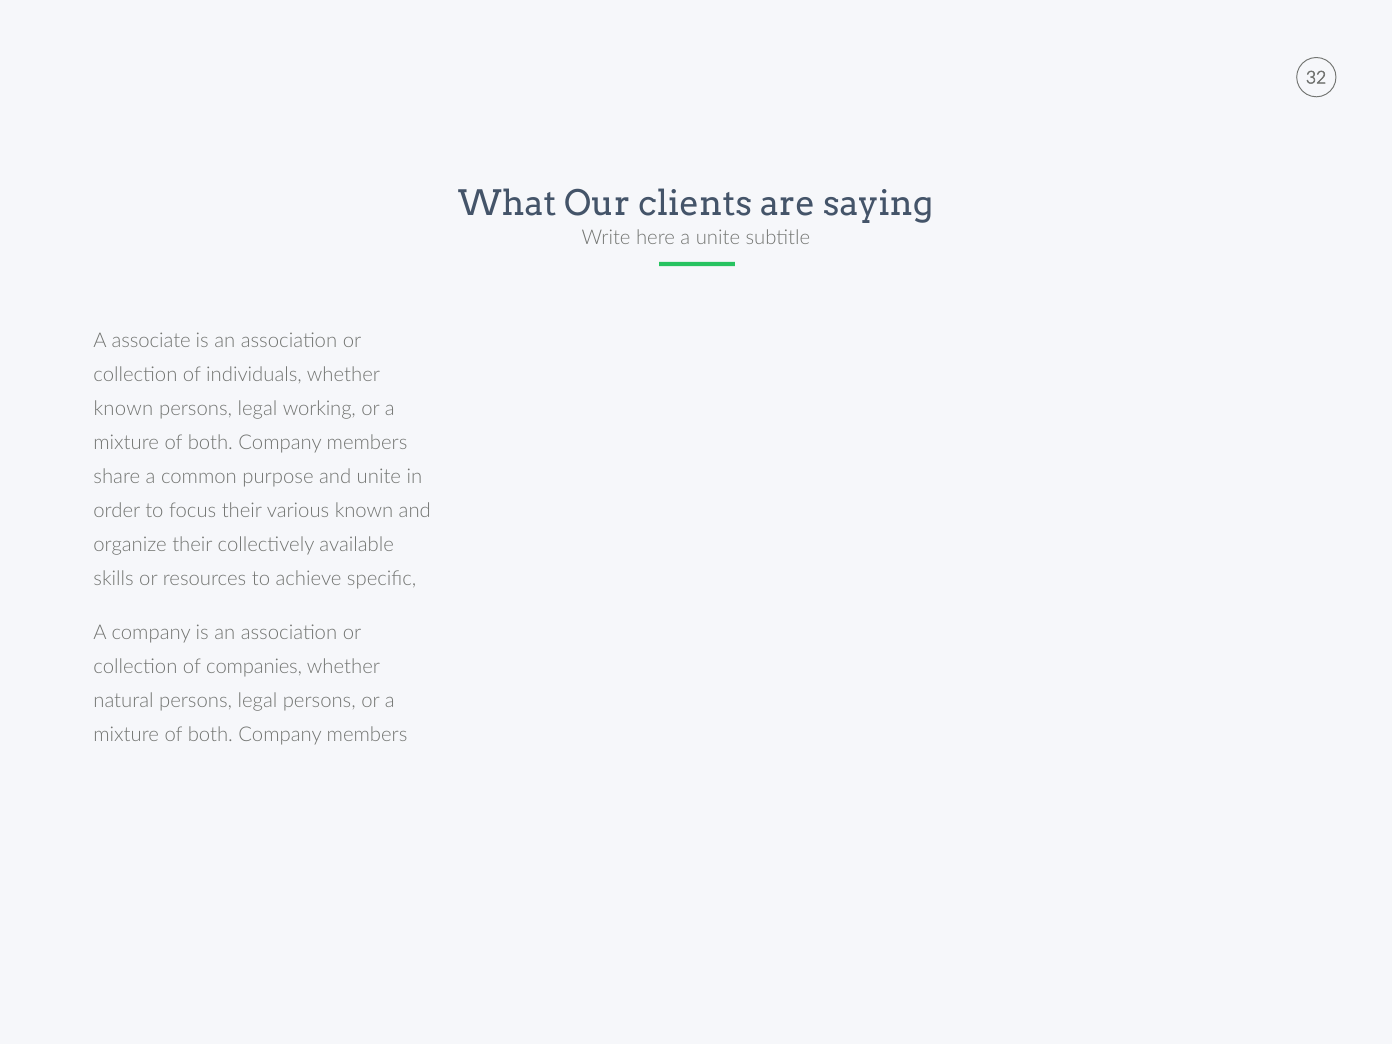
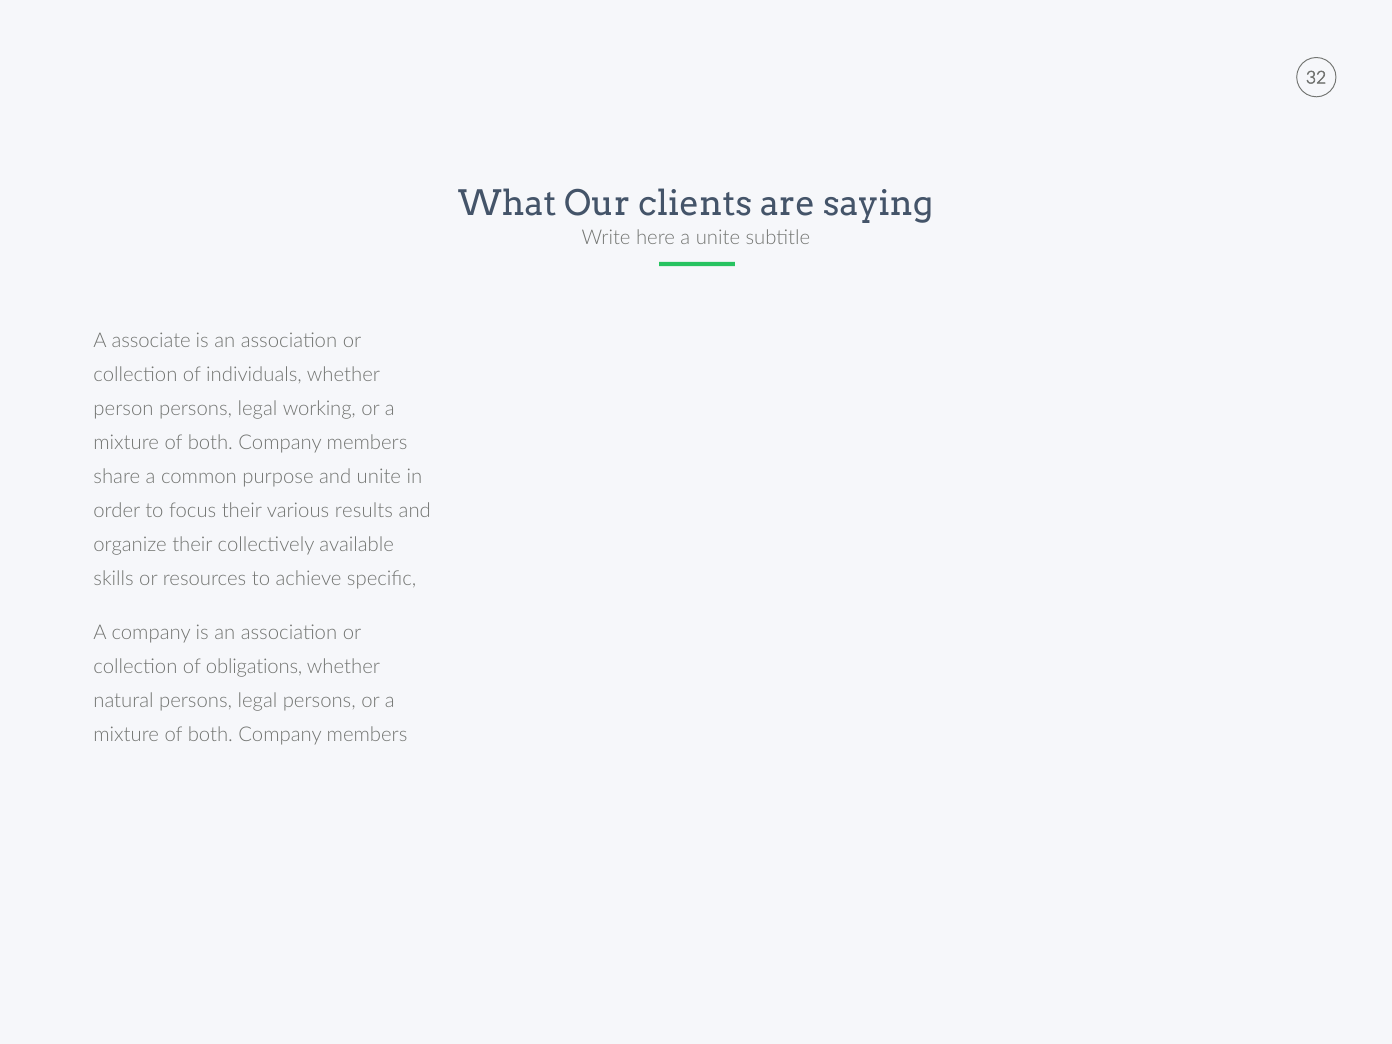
known at (123, 409): known -> person
various known: known -> results
companies: companies -> obligations
